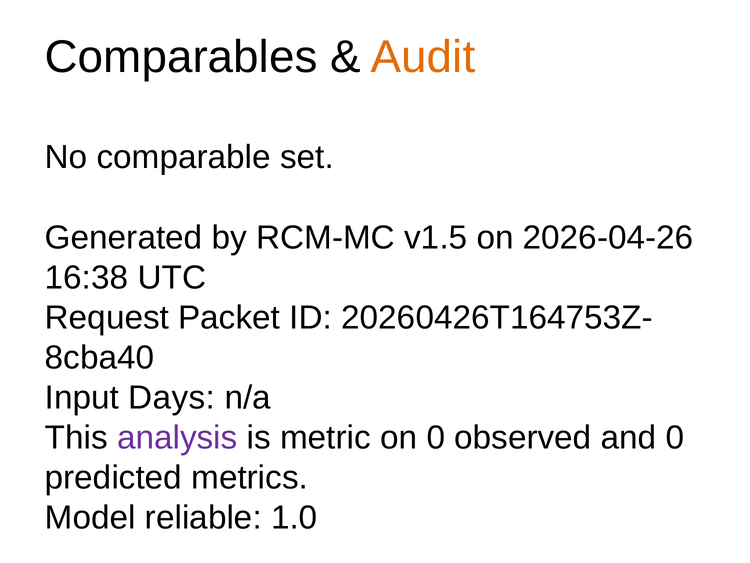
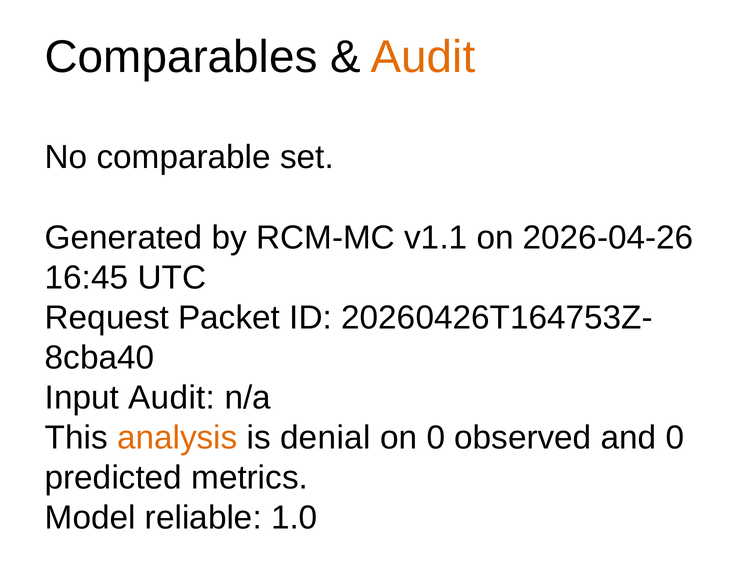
v1.5: v1.5 -> v1.1
16:38: 16:38 -> 16:45
Input Days: Days -> Audit
analysis colour: purple -> orange
metric: metric -> denial
